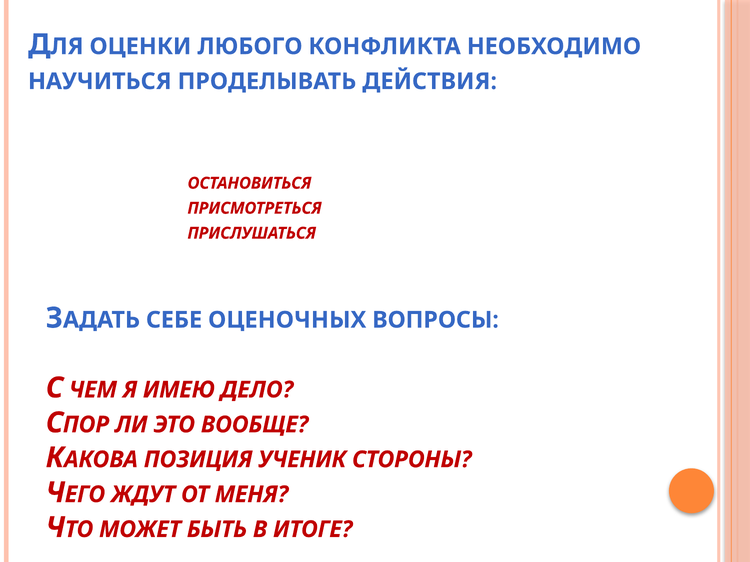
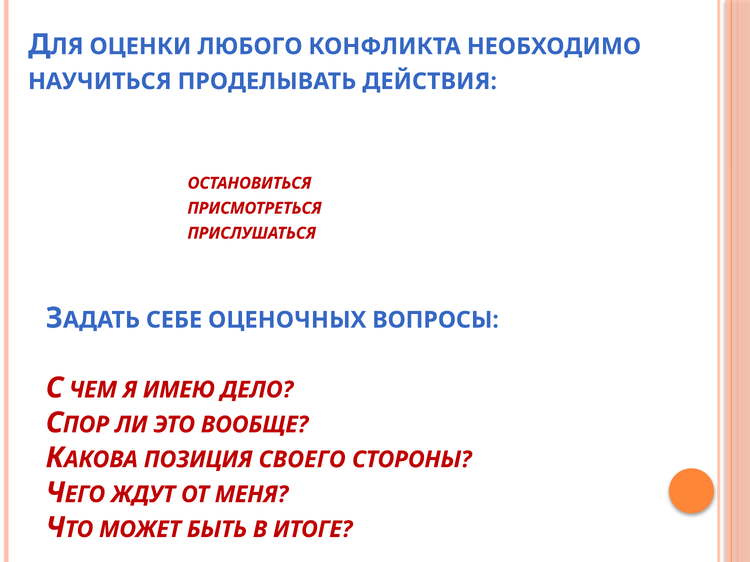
УЧЕНИК: УЧЕНИК -> СВОЕГО
